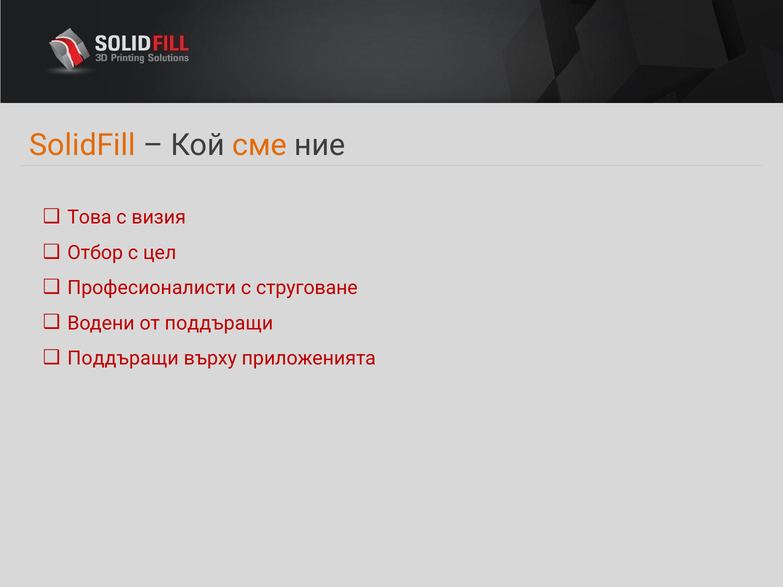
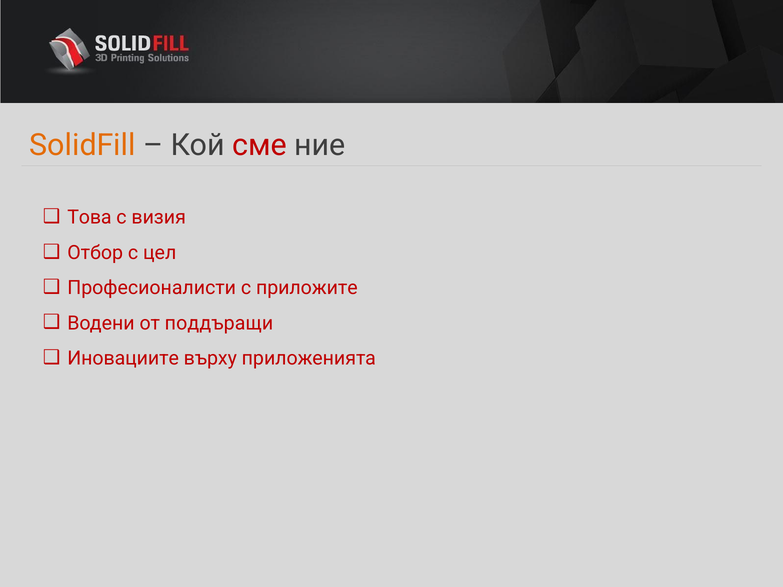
сме colour: orange -> red
струговане: струговане -> приложите
Поддъращи at (123, 359): Поддъращи -> Иновациите
